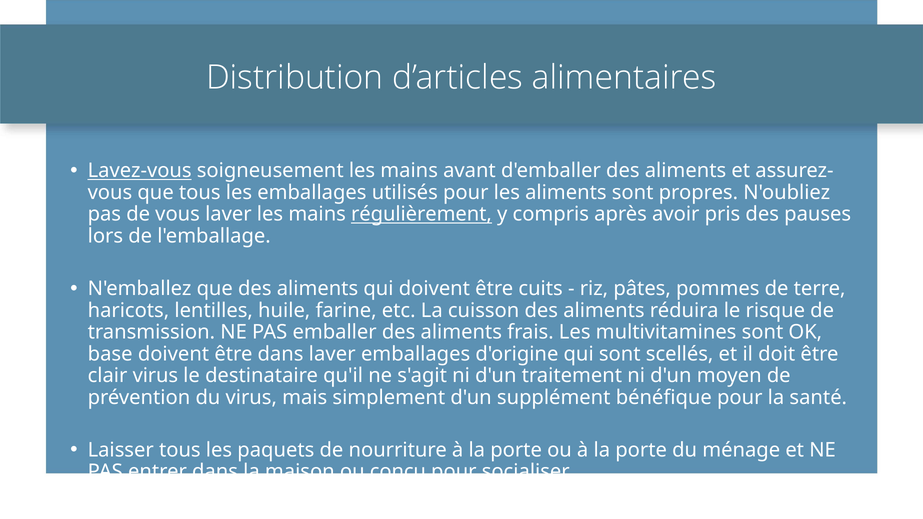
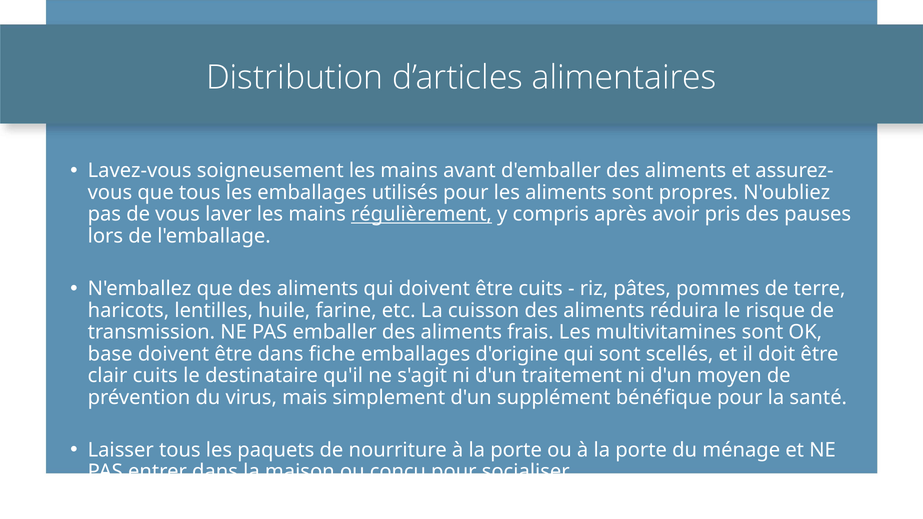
Lavez-vous underline: present -> none
dans laver: laver -> fiche
clair virus: virus -> cuits
